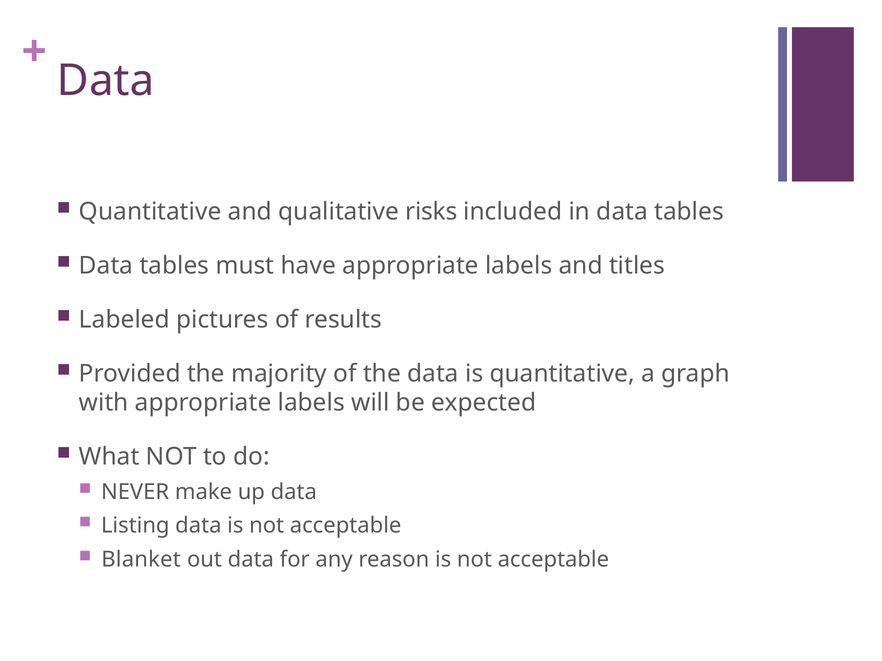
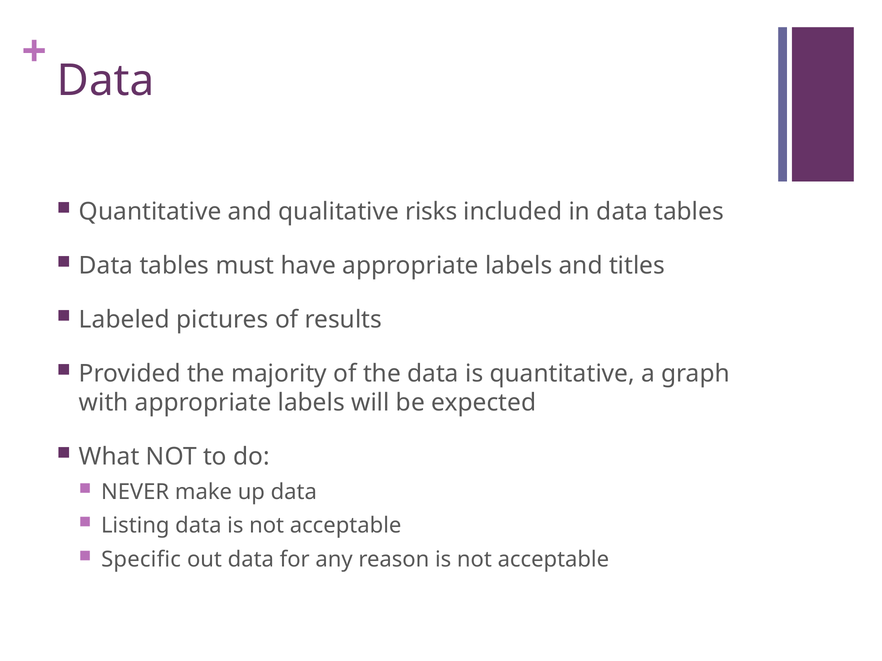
Blanket: Blanket -> Specific
